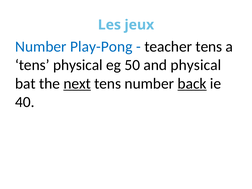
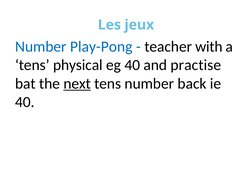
teacher tens: tens -> with
eg 50: 50 -> 40
and physical: physical -> practise
back underline: present -> none
